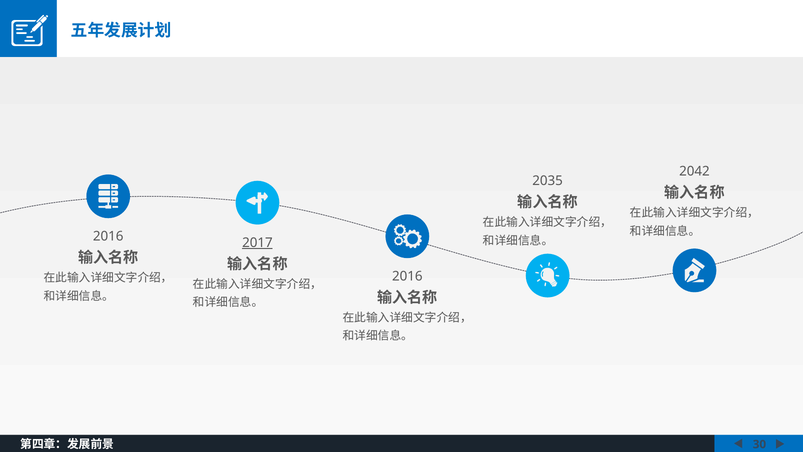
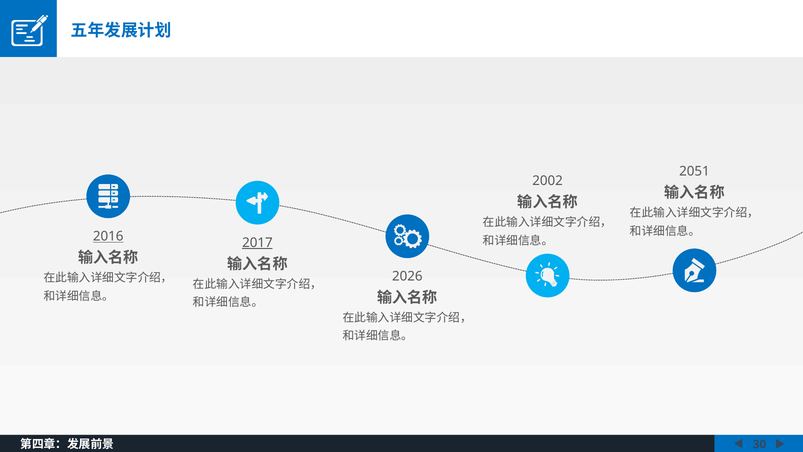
2042: 2042 -> 2051
2035: 2035 -> 2002
2016 at (108, 236) underline: none -> present
2016 at (407, 276): 2016 -> 2026
